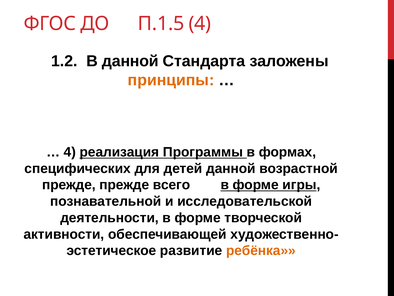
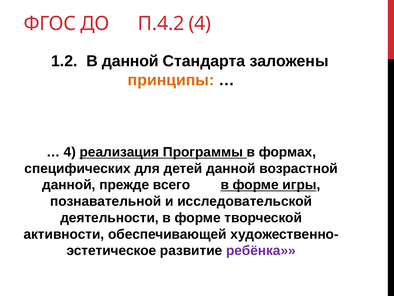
П.1.5: П.1.5 -> П.4.2
прежде at (69, 185): прежде -> данной
ребёнка colour: orange -> purple
